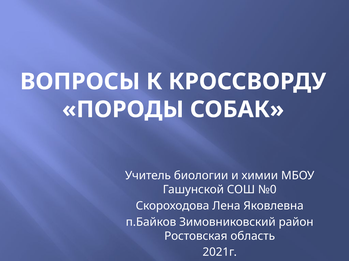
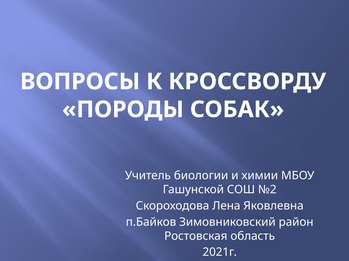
№0: №0 -> №2
